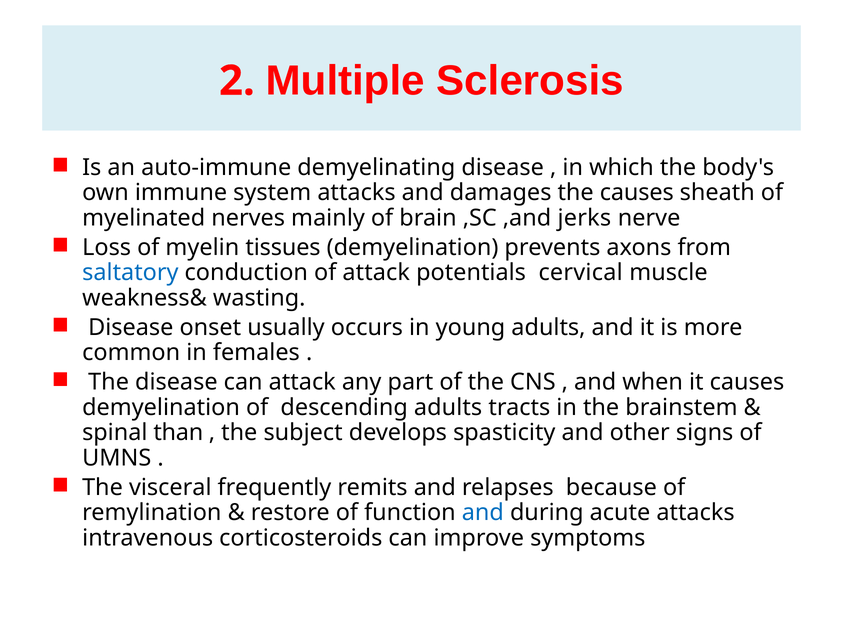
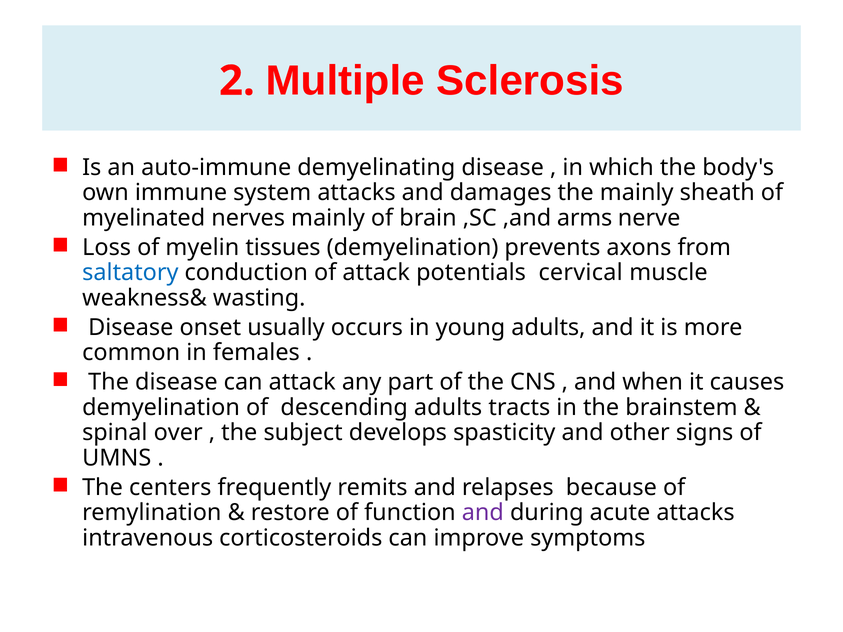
the causes: causes -> mainly
jerks: jerks -> arms
than: than -> over
visceral: visceral -> centers
and at (483, 513) colour: blue -> purple
